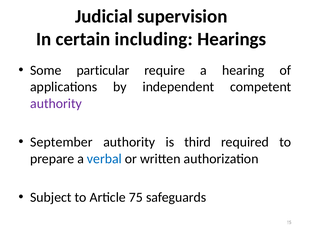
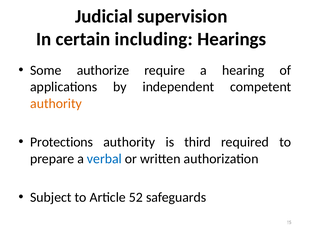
particular: particular -> authorize
authority at (56, 103) colour: purple -> orange
September: September -> Protections
75: 75 -> 52
